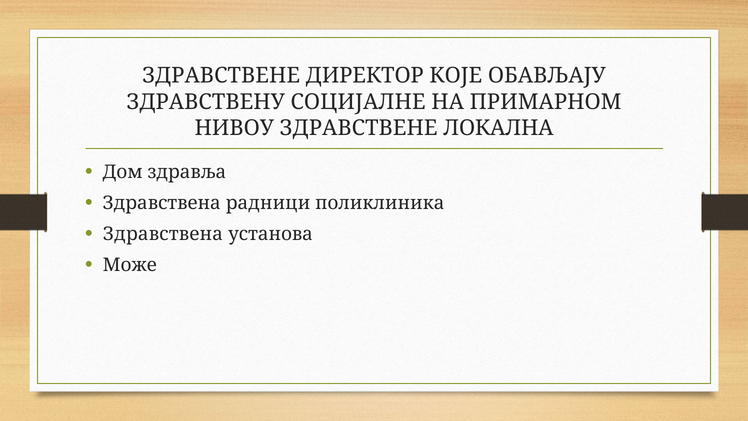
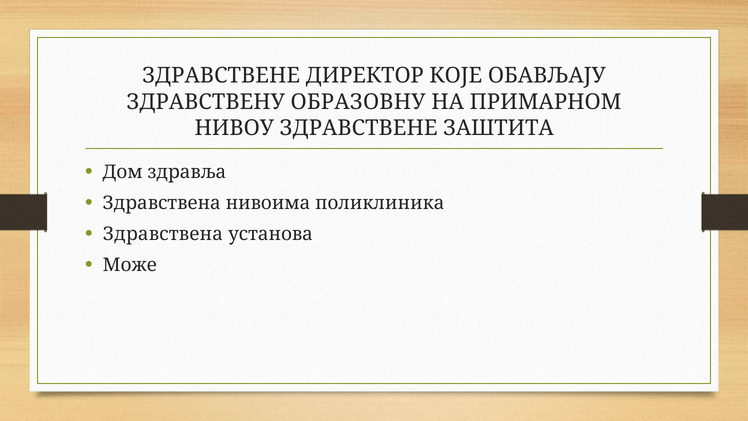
СОЦИЈАЛНЕ: СОЦИЈАЛНЕ -> ОБРАЗОВНУ
ЛОКАЛНА: ЛОКАЛНА -> ЗАШТИТА
радници: радници -> нивоима
